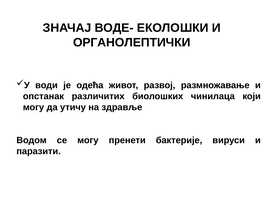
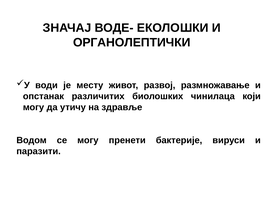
одећа: одећа -> месту
